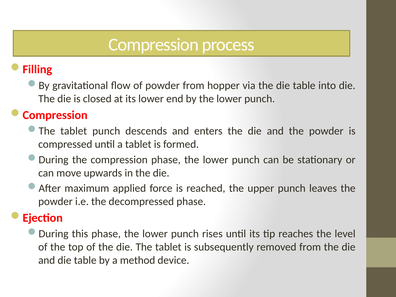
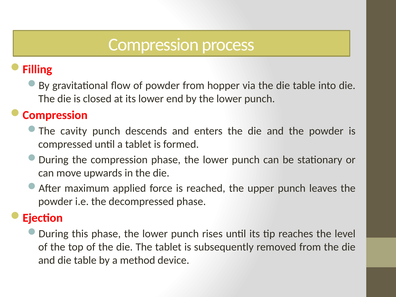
tablet at (74, 131): tablet -> cavity
